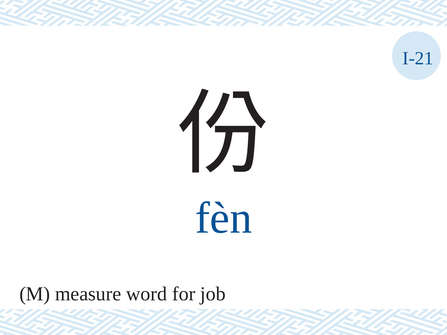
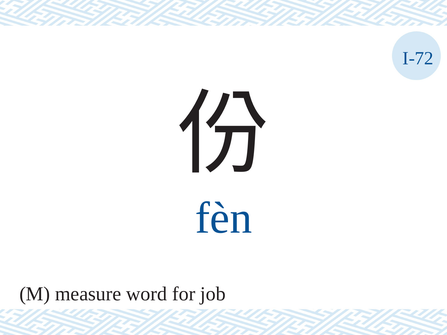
I-21: I-21 -> I-72
